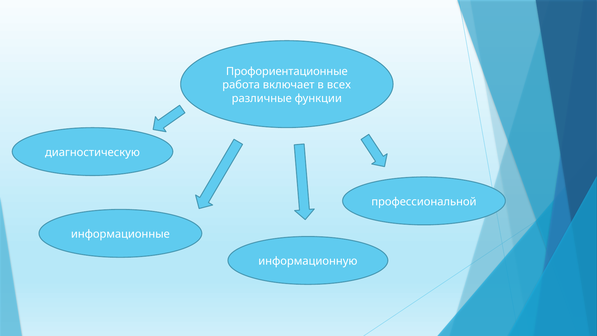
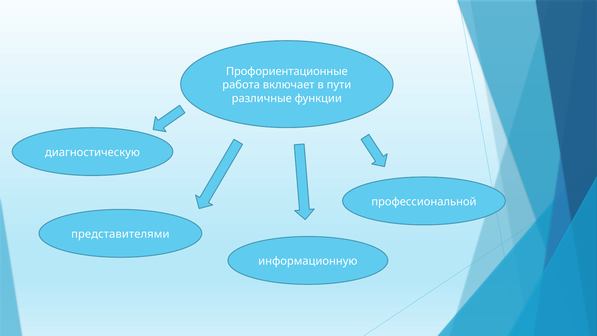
всех: всех -> пути
информационные: информационные -> представителями
